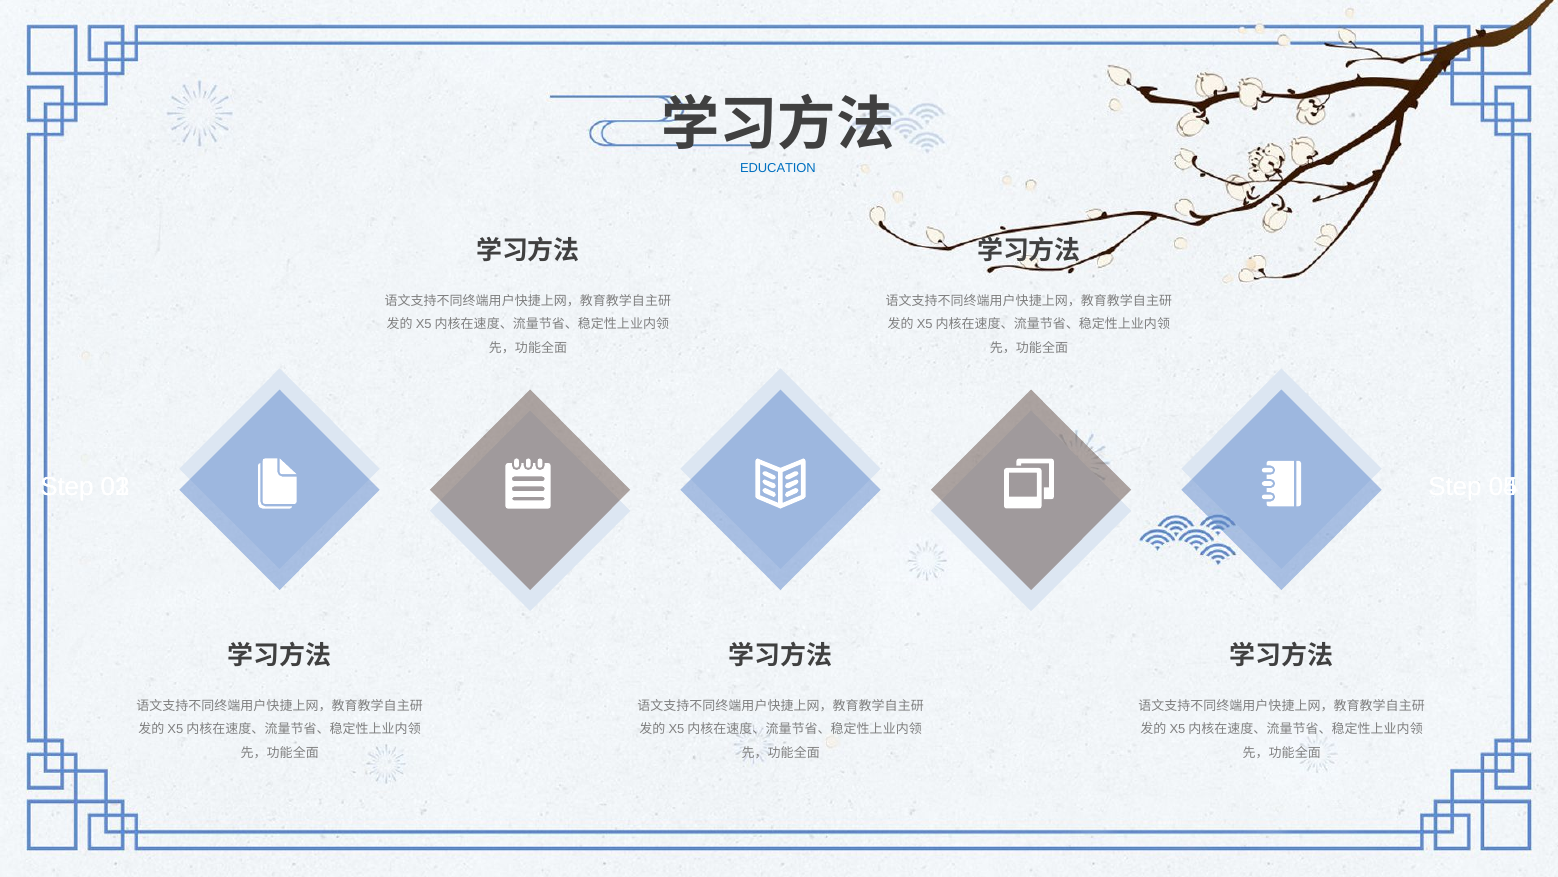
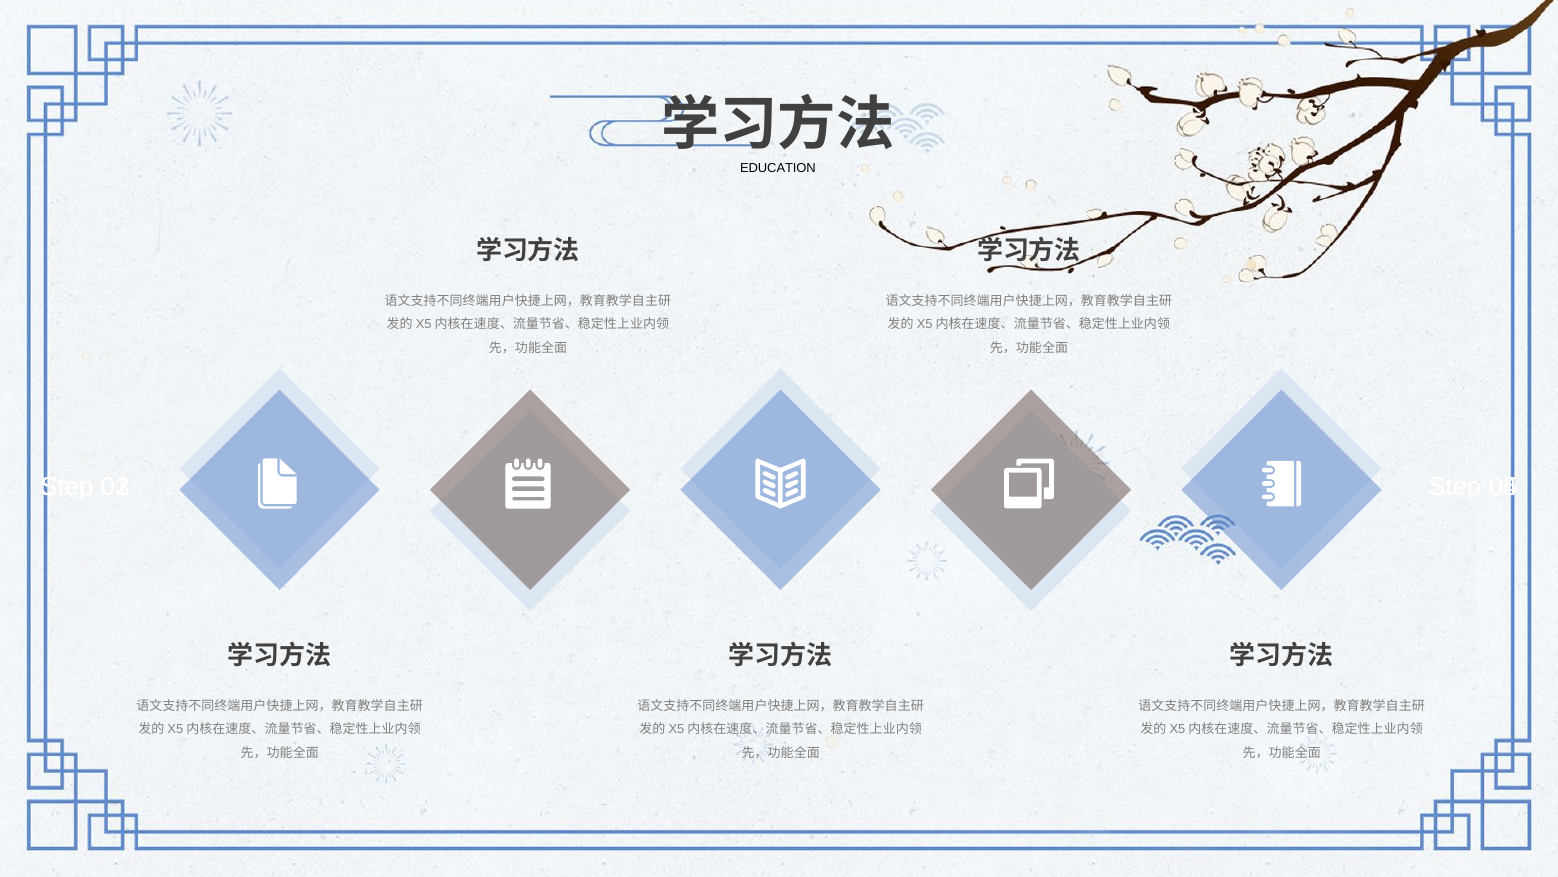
EDUCATION colour: blue -> black
